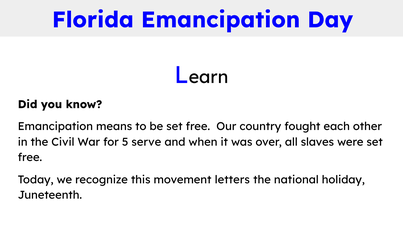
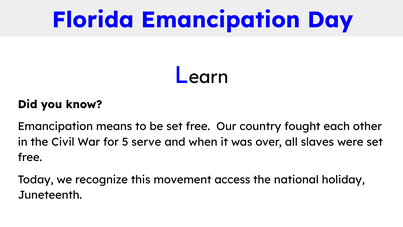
letters: letters -> access
